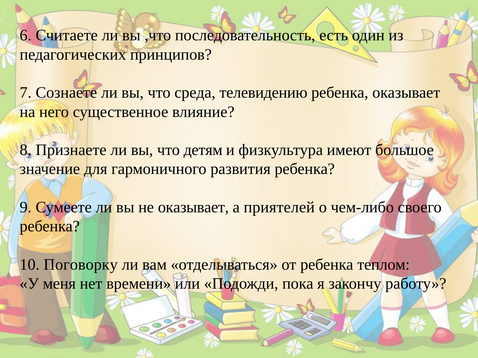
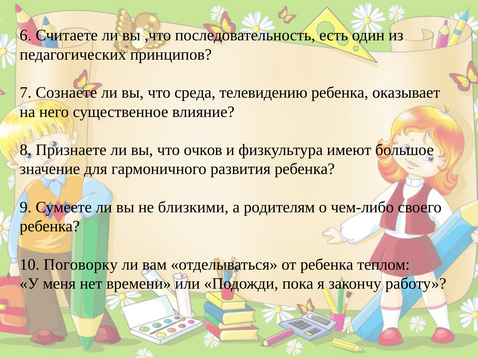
детям: детям -> очков
не оказывает: оказывает -> близкими
приятелей: приятелей -> родителям
